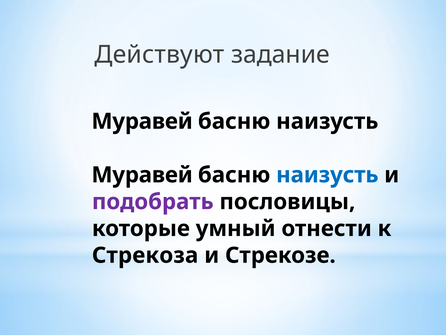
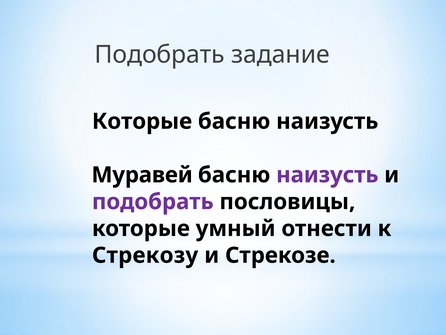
Действуют at (160, 54): Действуют -> Подобрать
Муравей at (142, 121): Муравей -> Которые
наизусть at (327, 175) colour: blue -> purple
Стрекоза: Стрекоза -> Стрекозу
